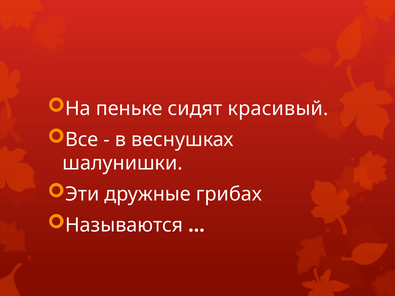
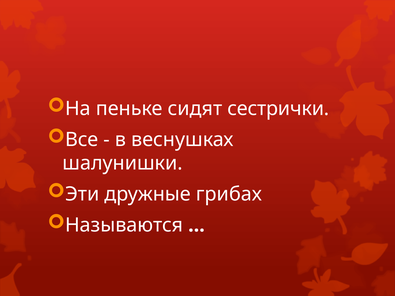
красивый: красивый -> сестрички
